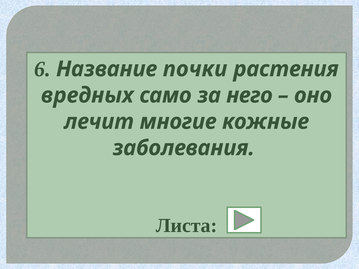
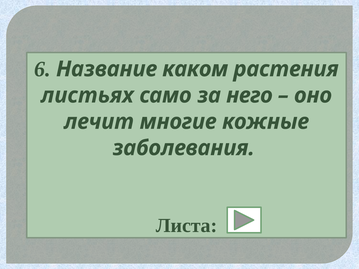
почки: почки -> каком
вредных: вредных -> листьях
